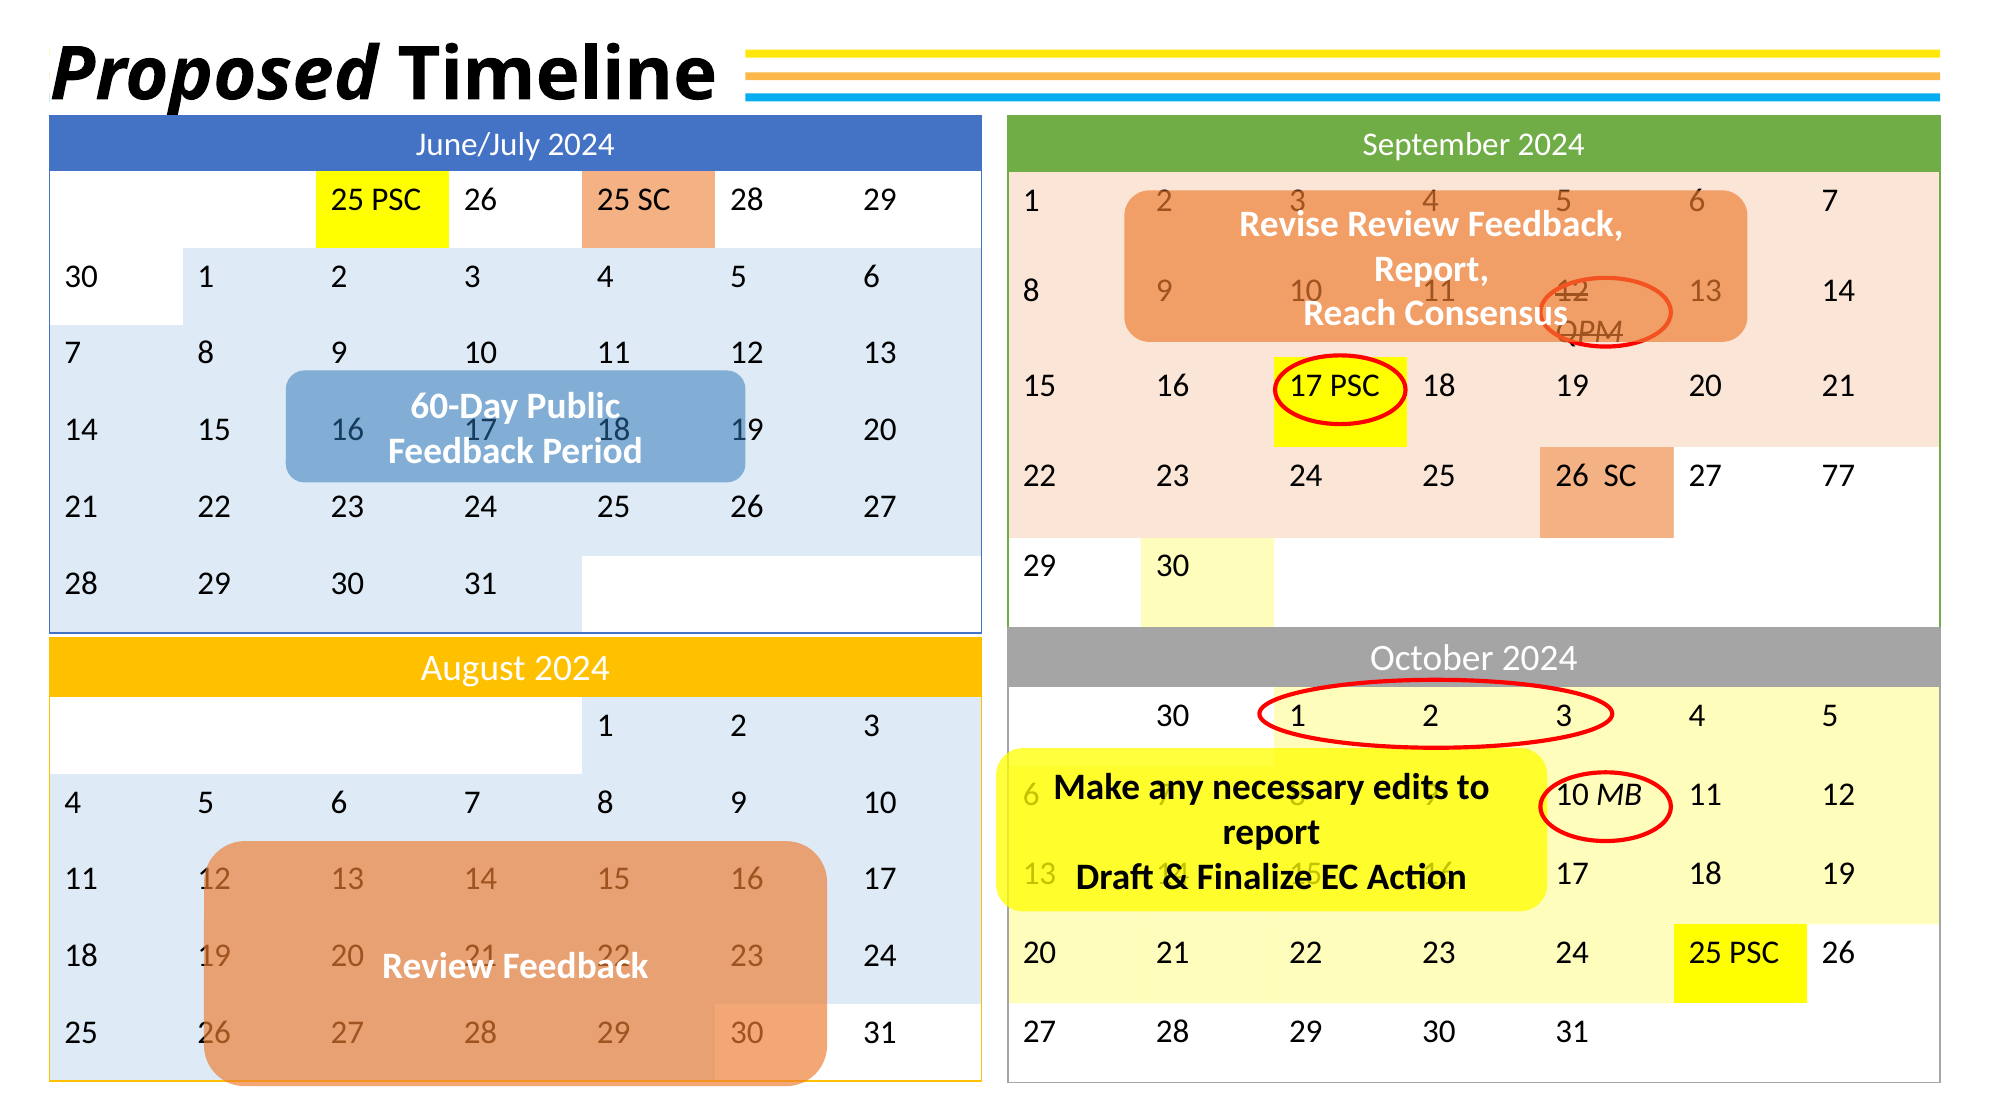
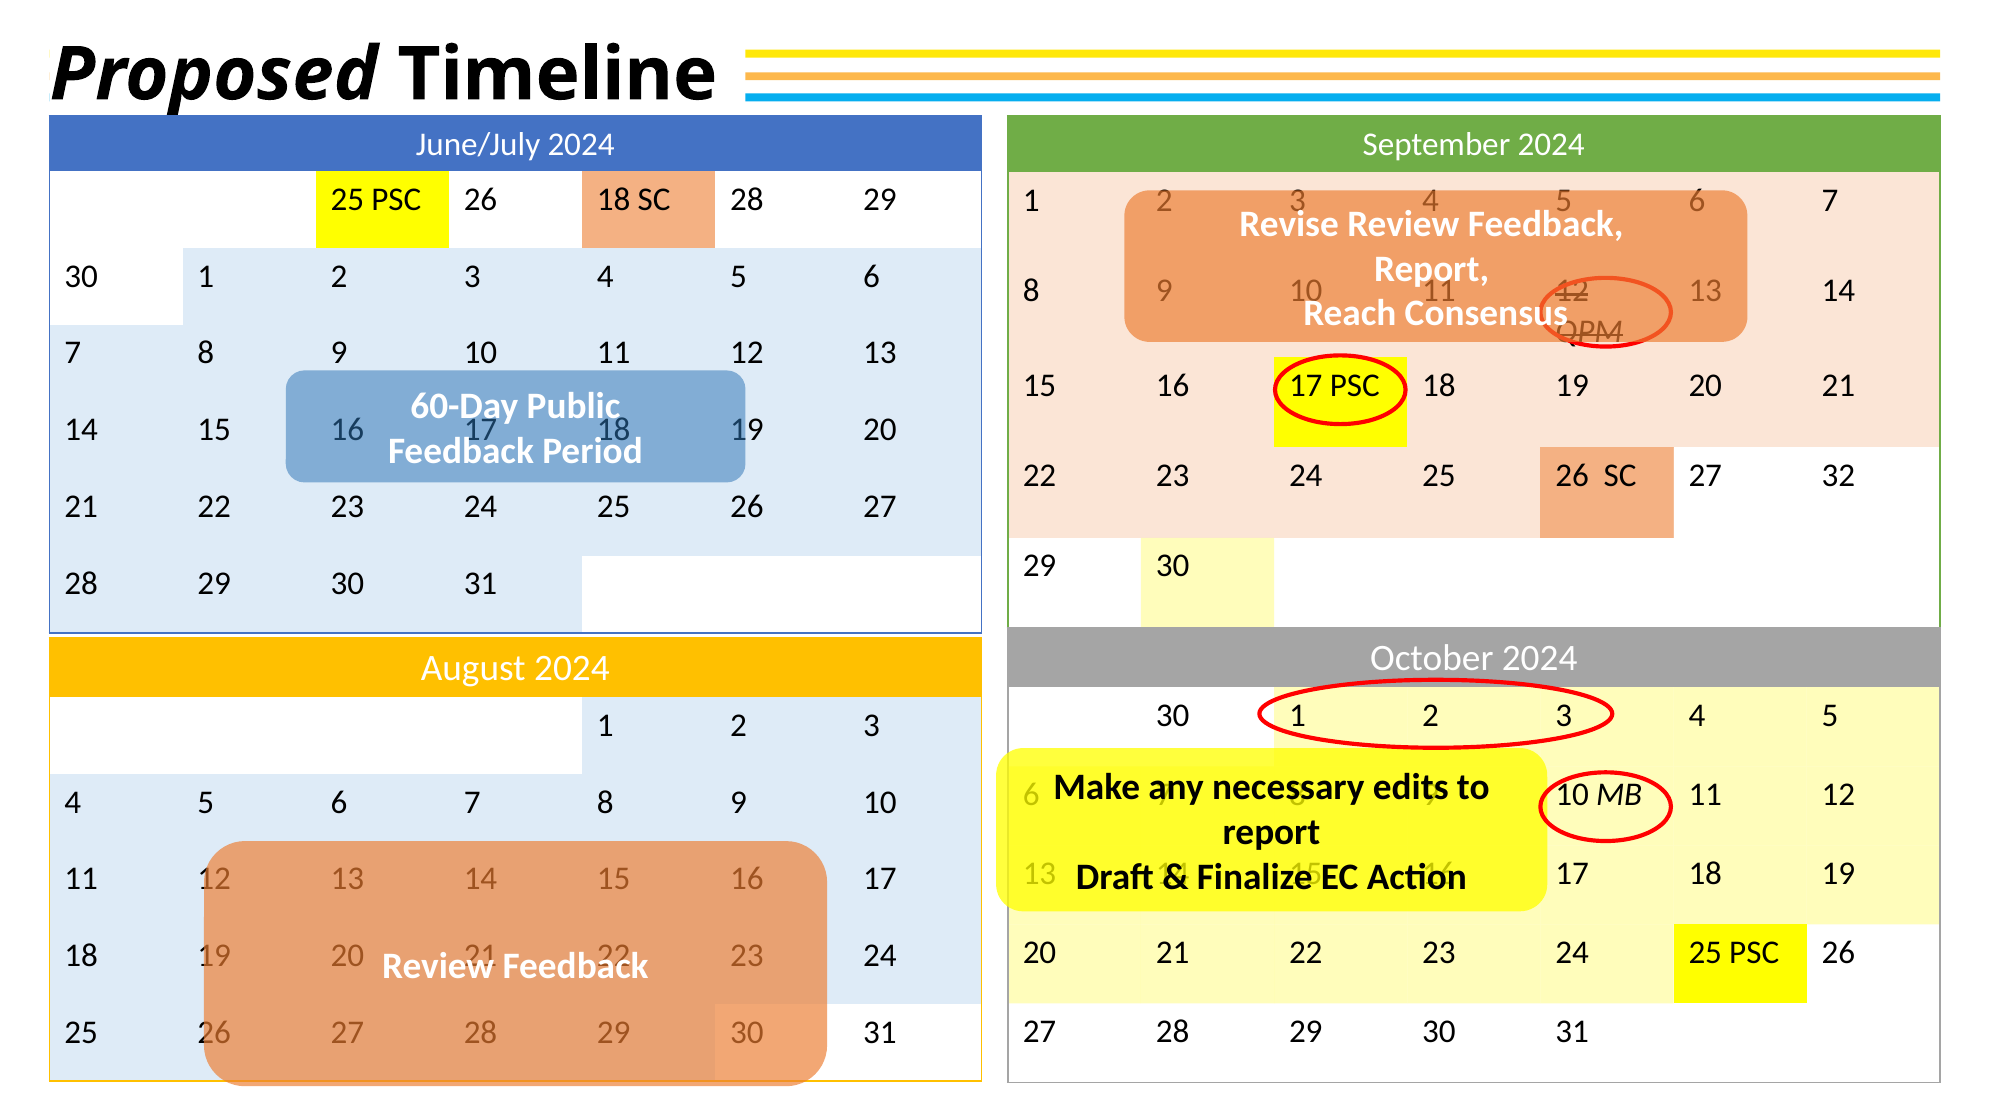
26 25: 25 -> 18
77: 77 -> 32
